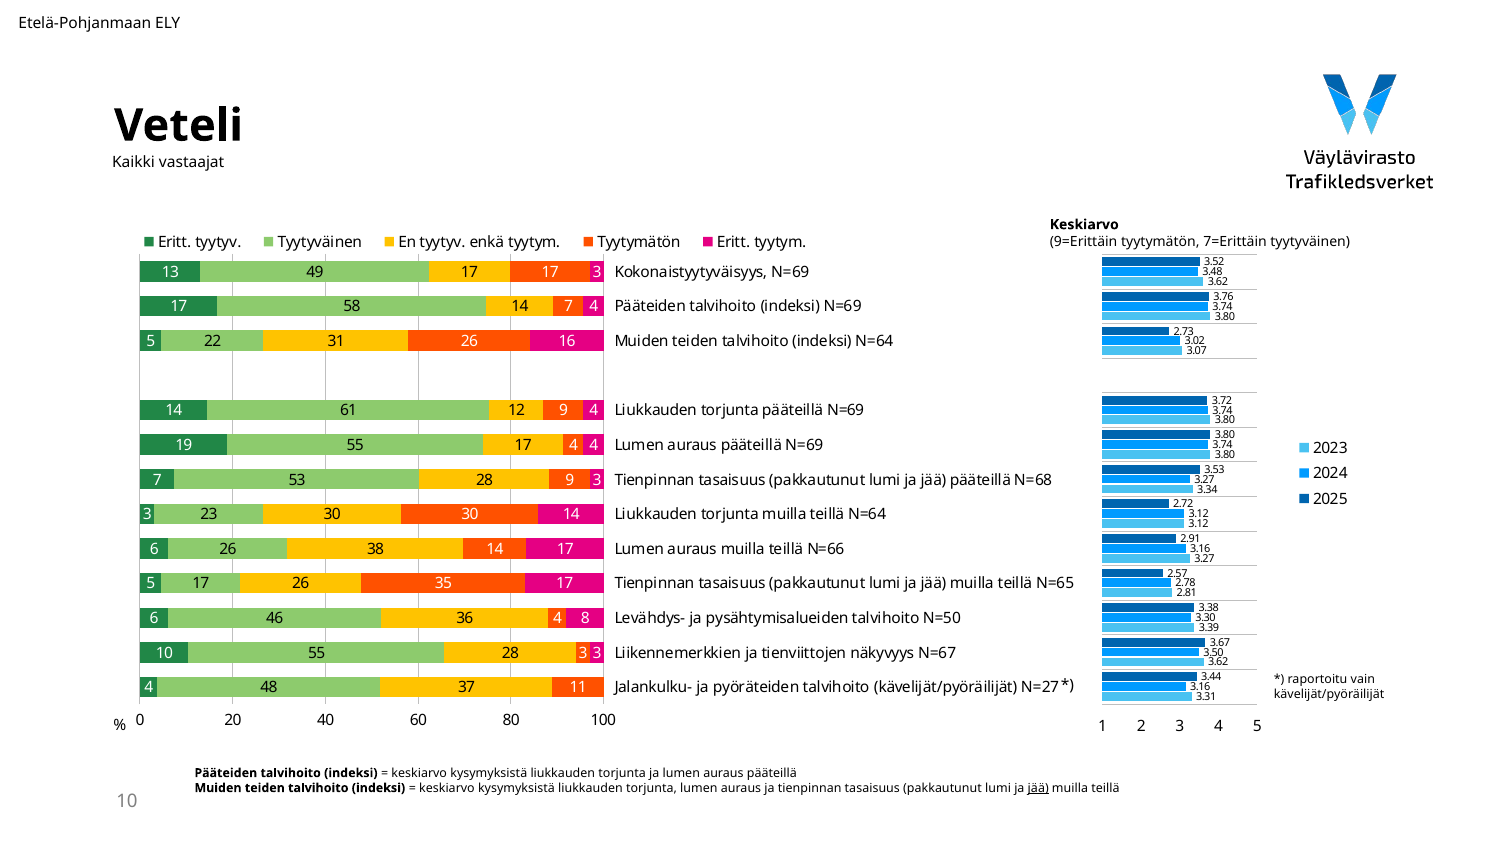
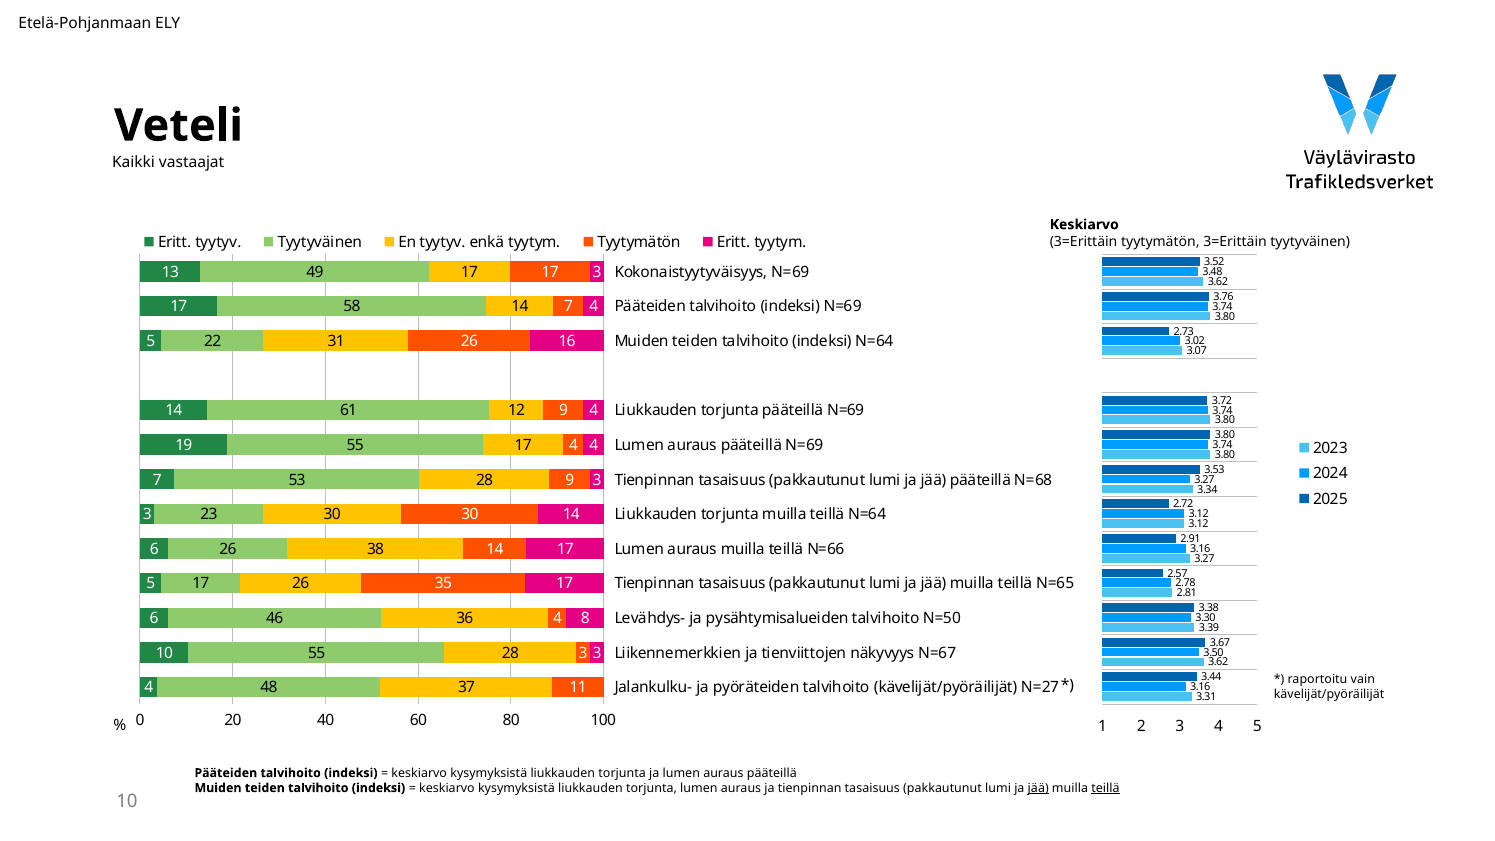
9=Erittäin at (1084, 241): 9=Erittäin -> 3=Erittäin
tyytymätön 7=Erittäin: 7=Erittäin -> 3=Erittäin
teillä at (1105, 788) underline: none -> present
